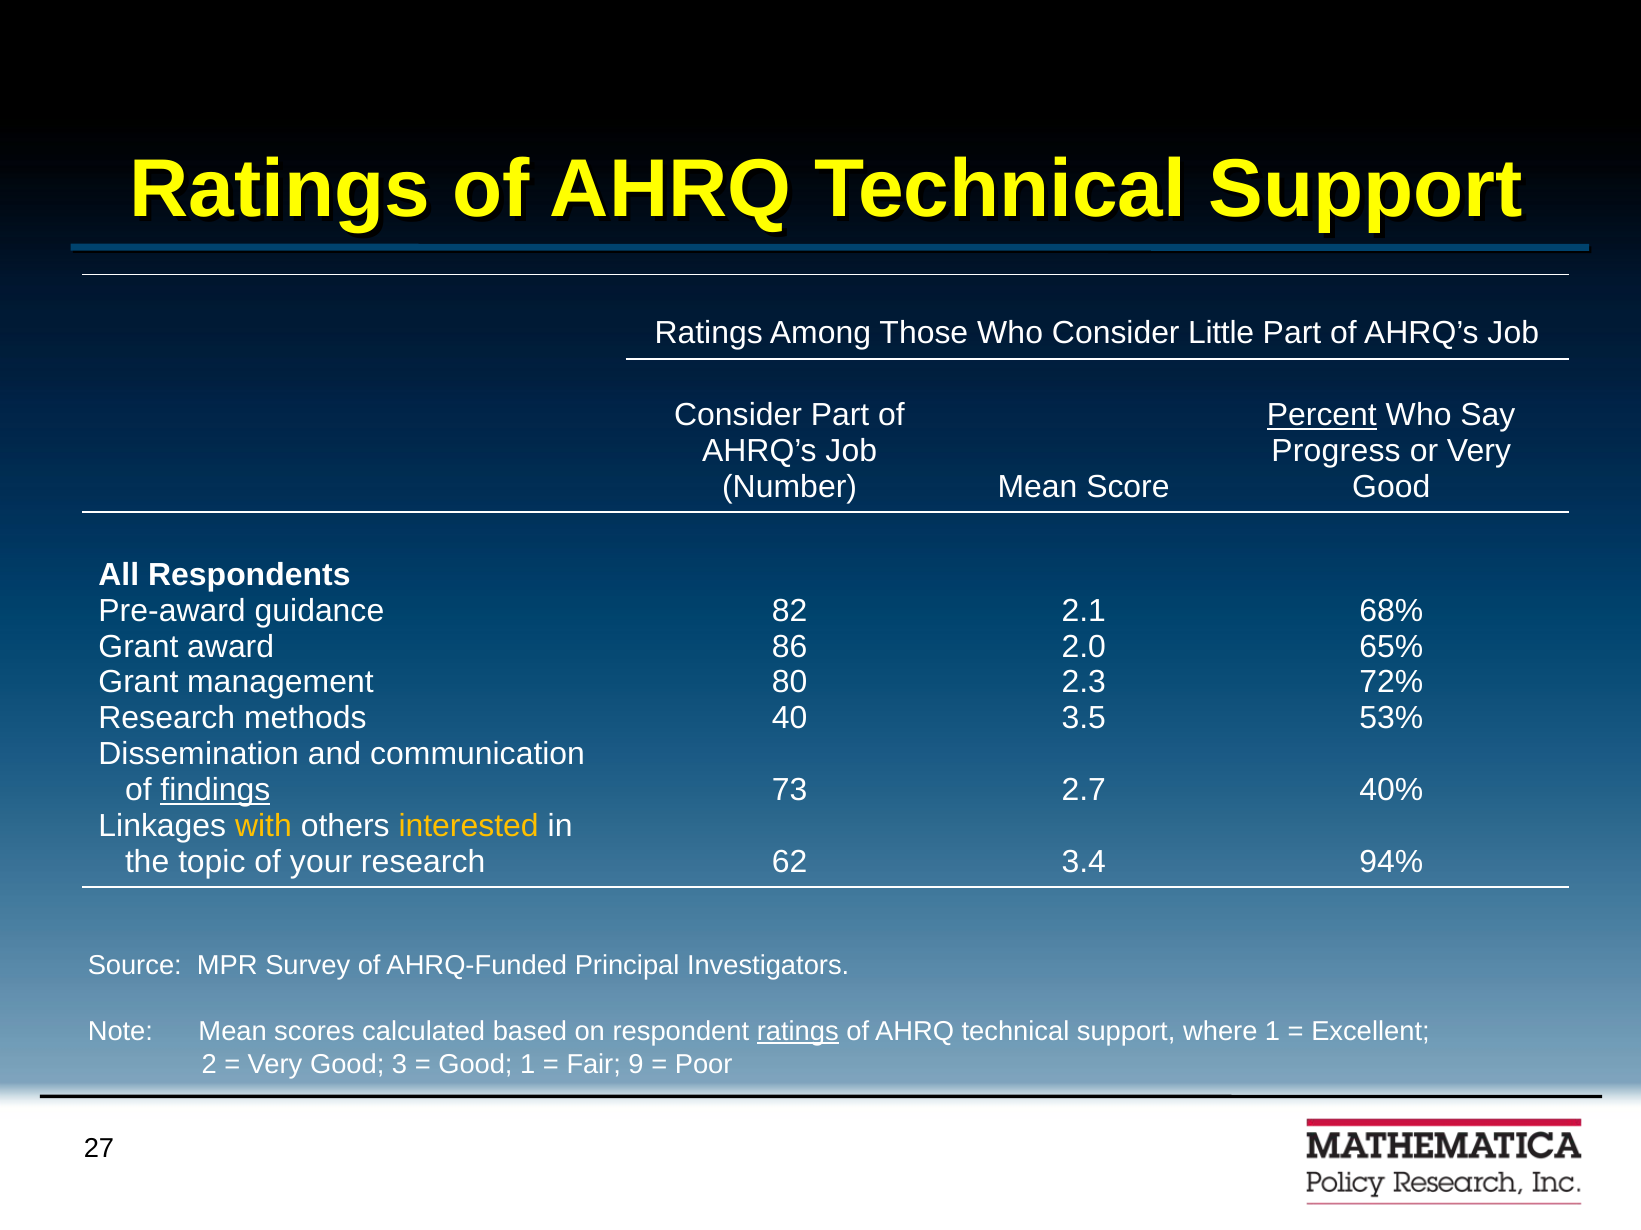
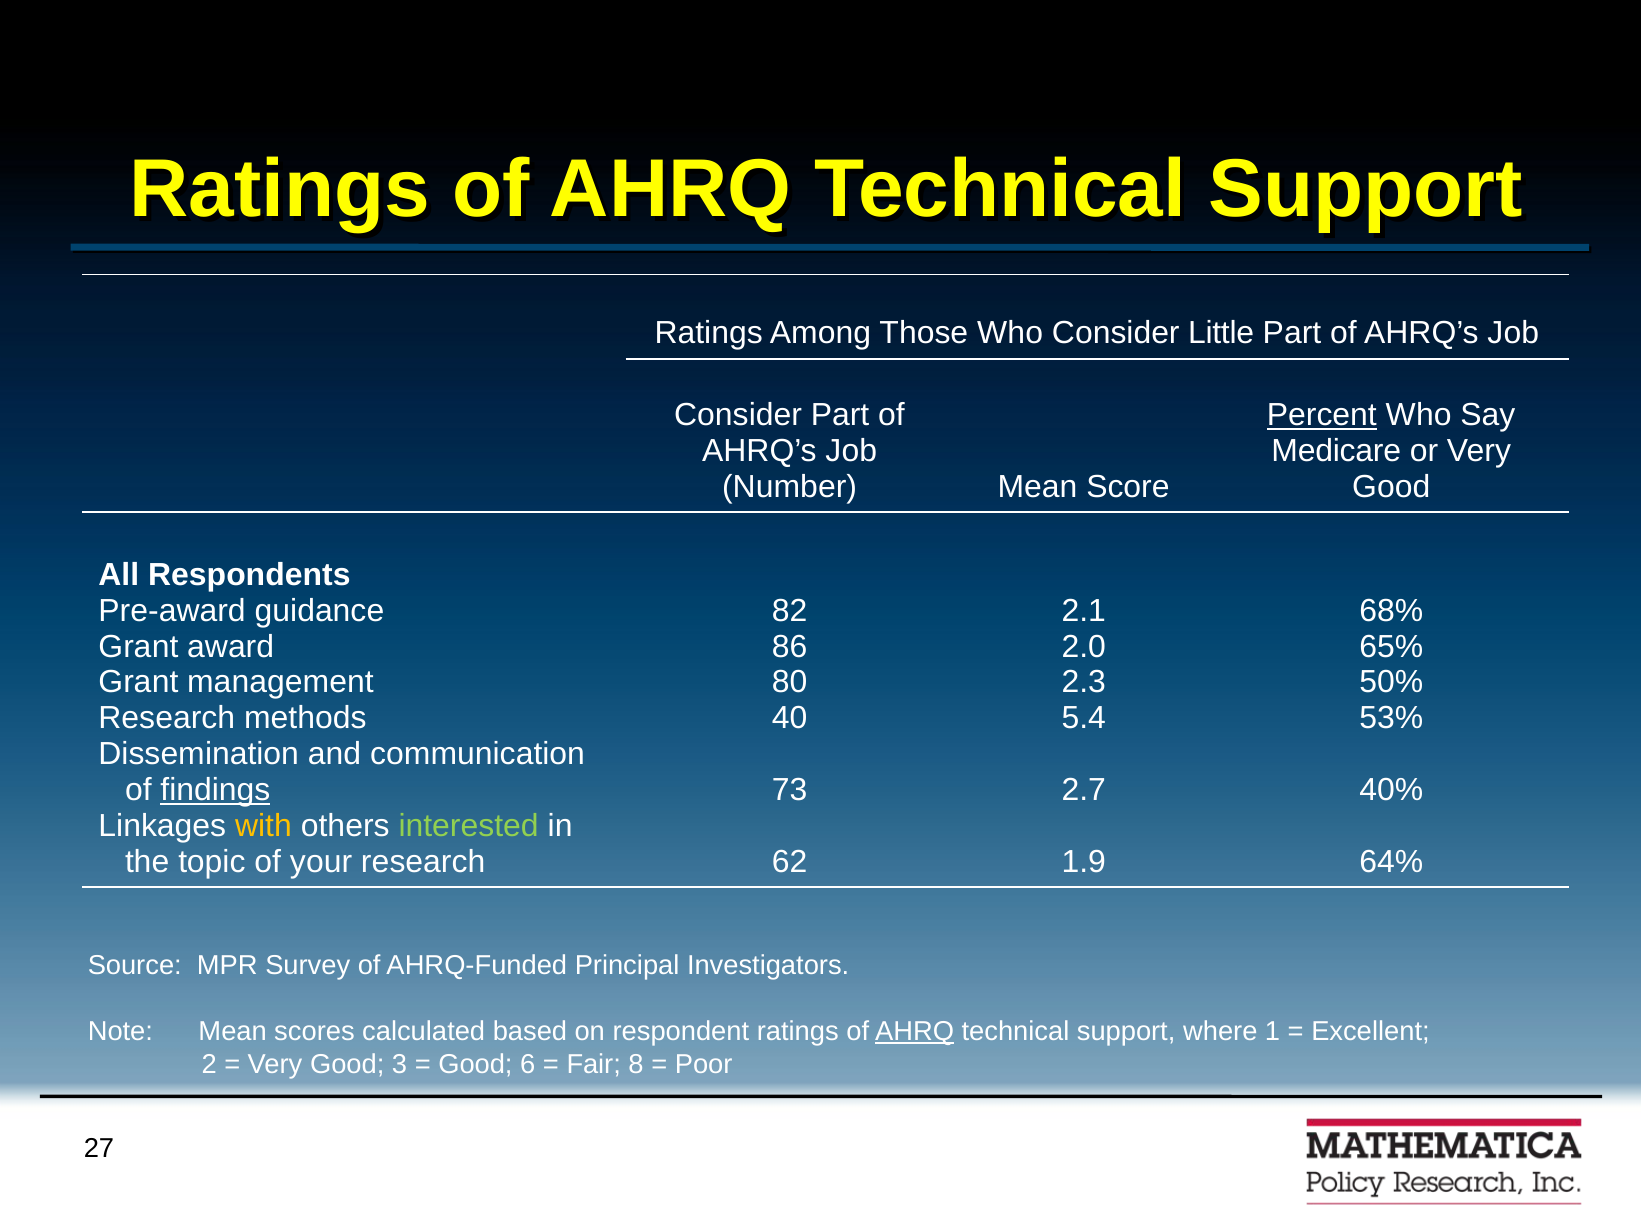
Progress: Progress -> Medicare
72%: 72% -> 50%
3.5: 3.5 -> 5.4
interested colour: yellow -> light green
3.4: 3.4 -> 1.9
94%: 94% -> 64%
ratings at (798, 1032) underline: present -> none
AHRQ at (915, 1032) underline: none -> present
Good 1: 1 -> 6
9: 9 -> 8
